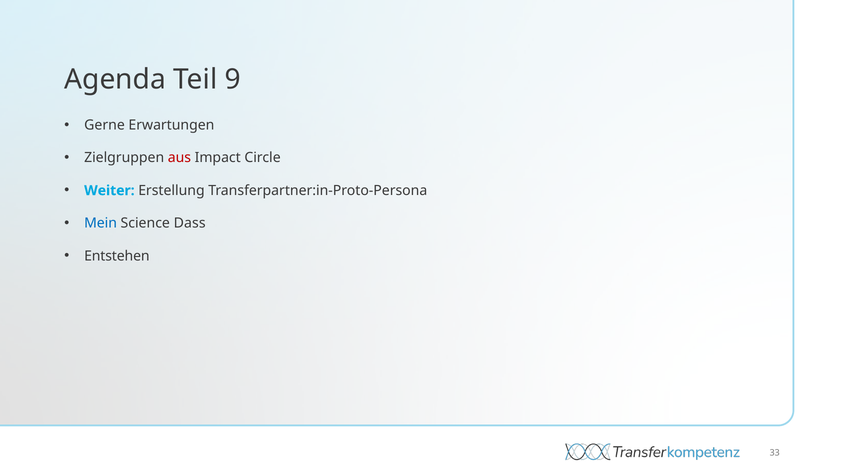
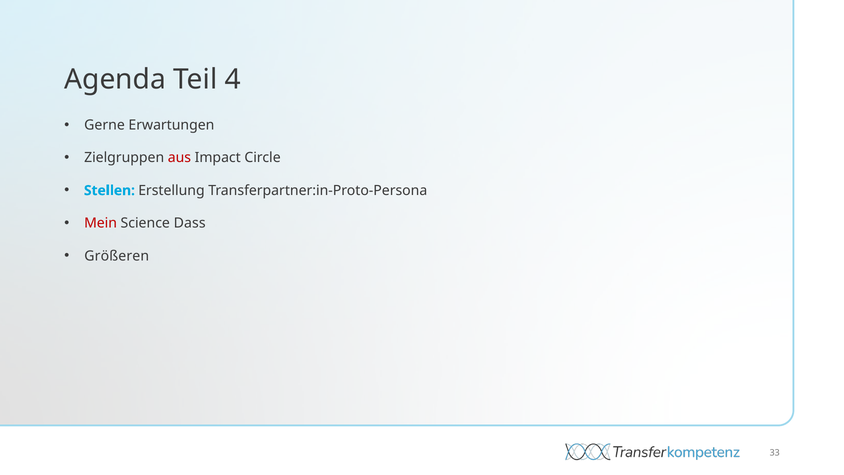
9: 9 -> 4
Weiter: Weiter -> Stellen
Mein colour: blue -> red
Entstehen: Entstehen -> Größeren
